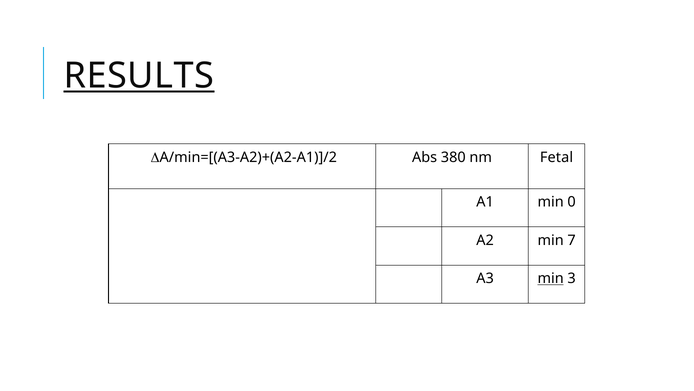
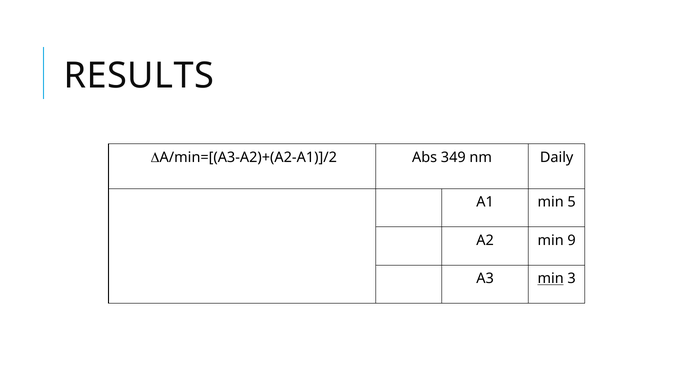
RESULTS underline: present -> none
380: 380 -> 349
Fetal: Fetal -> Daily
0: 0 -> 5
7: 7 -> 9
